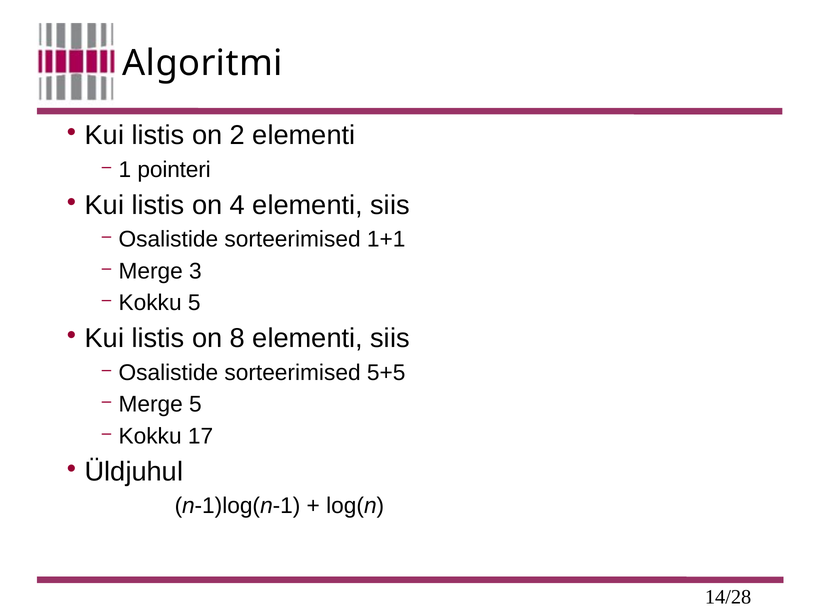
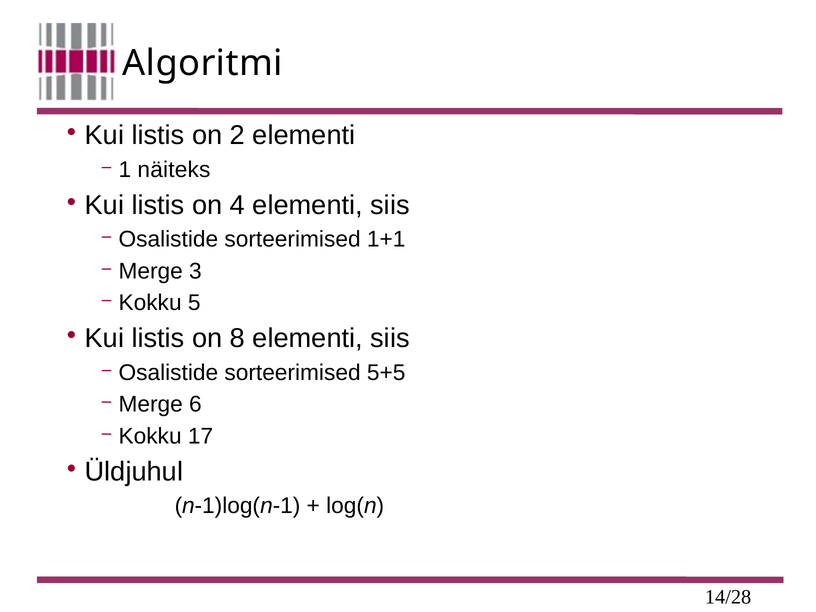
pointeri: pointeri -> näiteks
Merge 5: 5 -> 6
